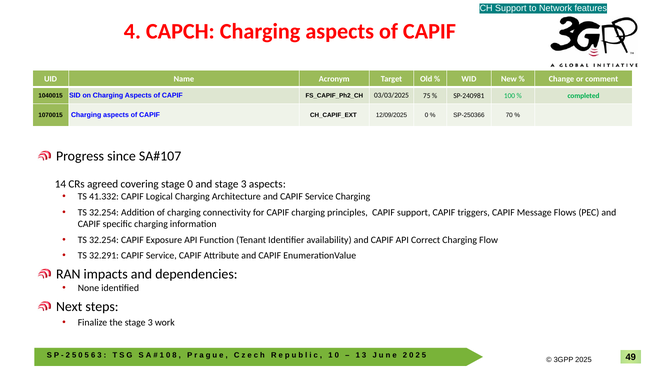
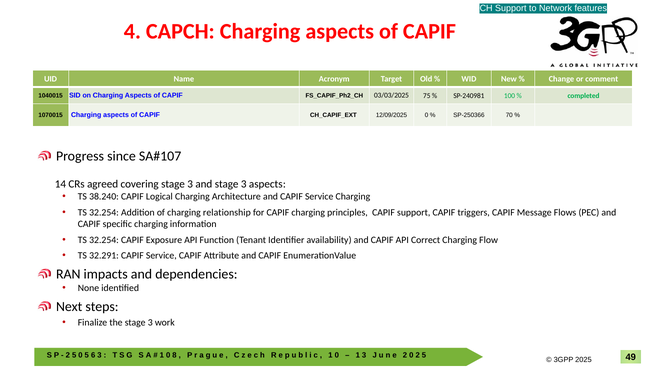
covering stage 0: 0 -> 3
41.332: 41.332 -> 38.240
connectivity: connectivity -> relationship
